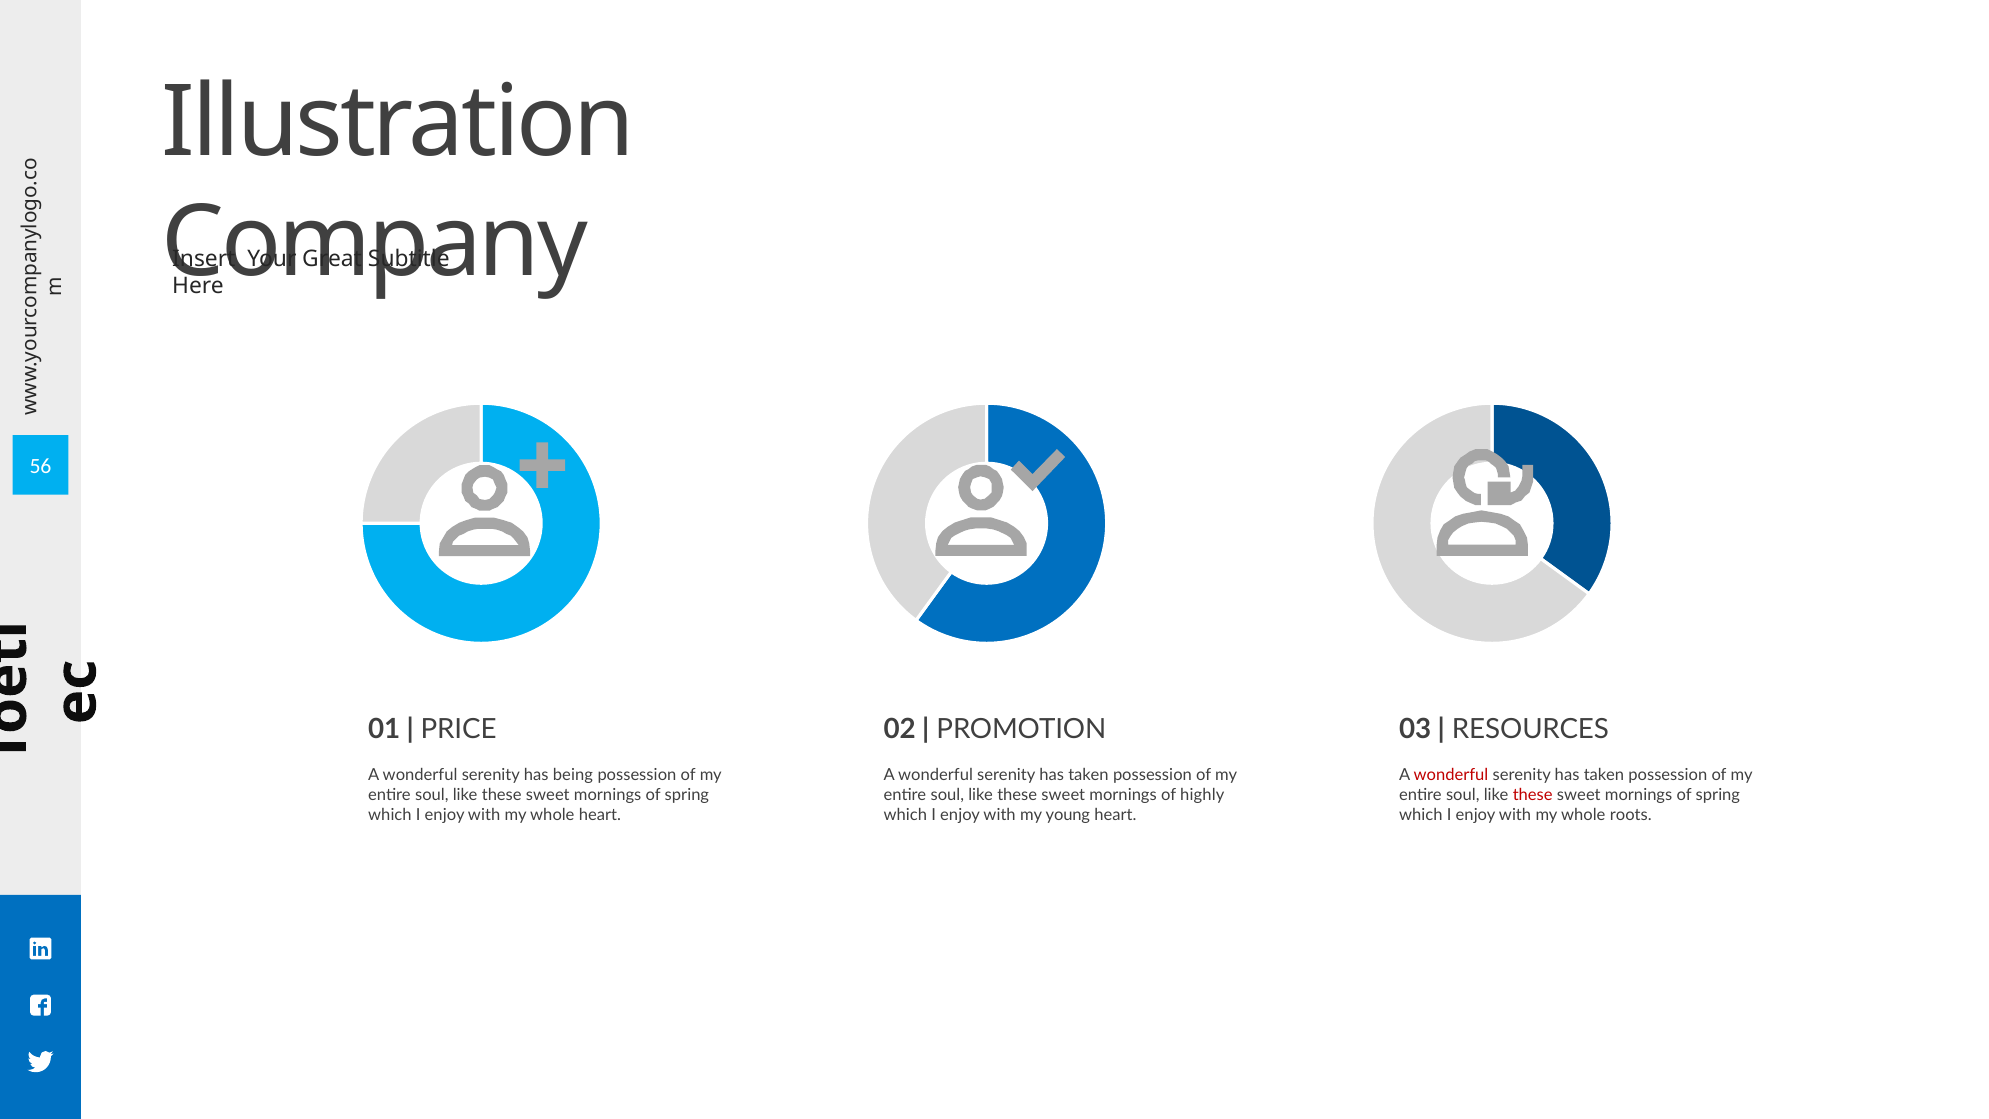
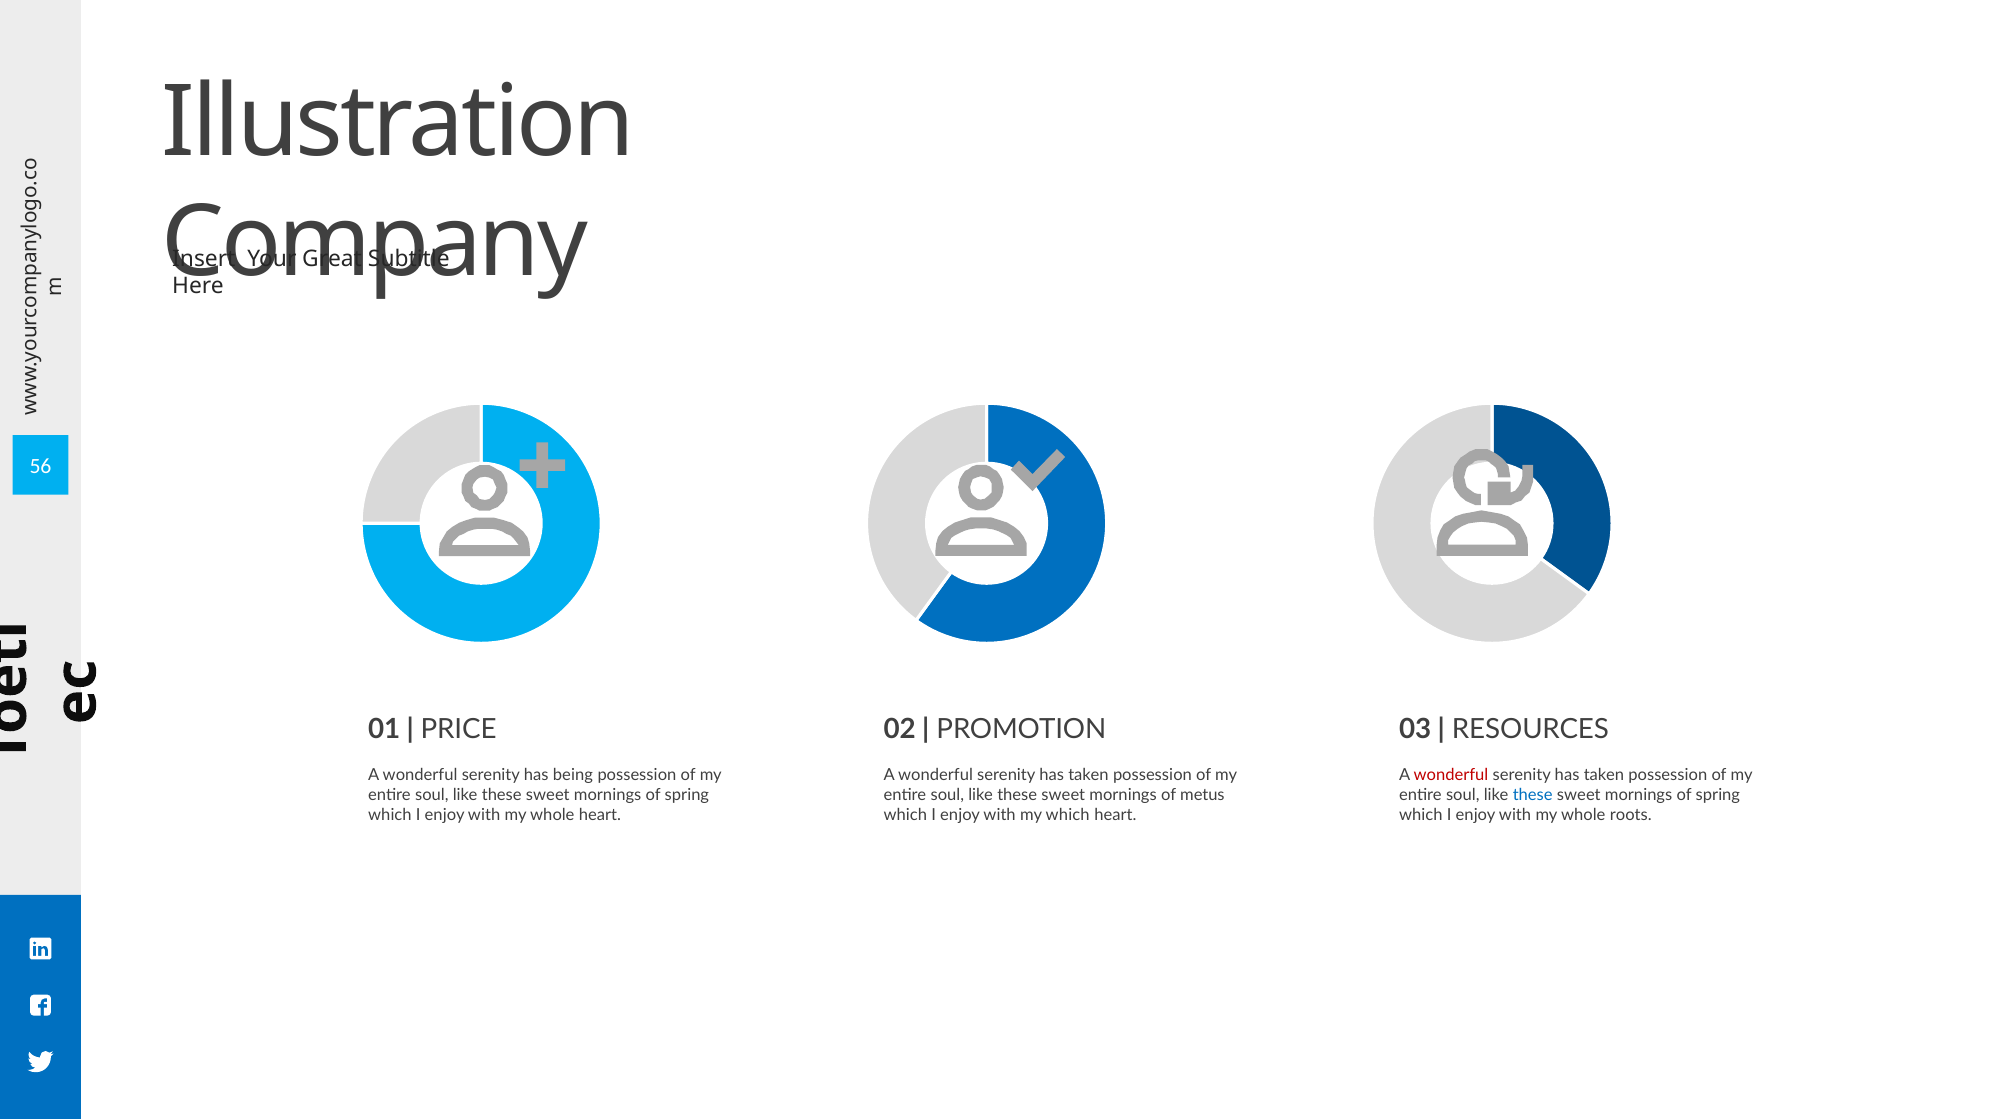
highly: highly -> metus
these at (1533, 795) colour: red -> blue
my young: young -> which
